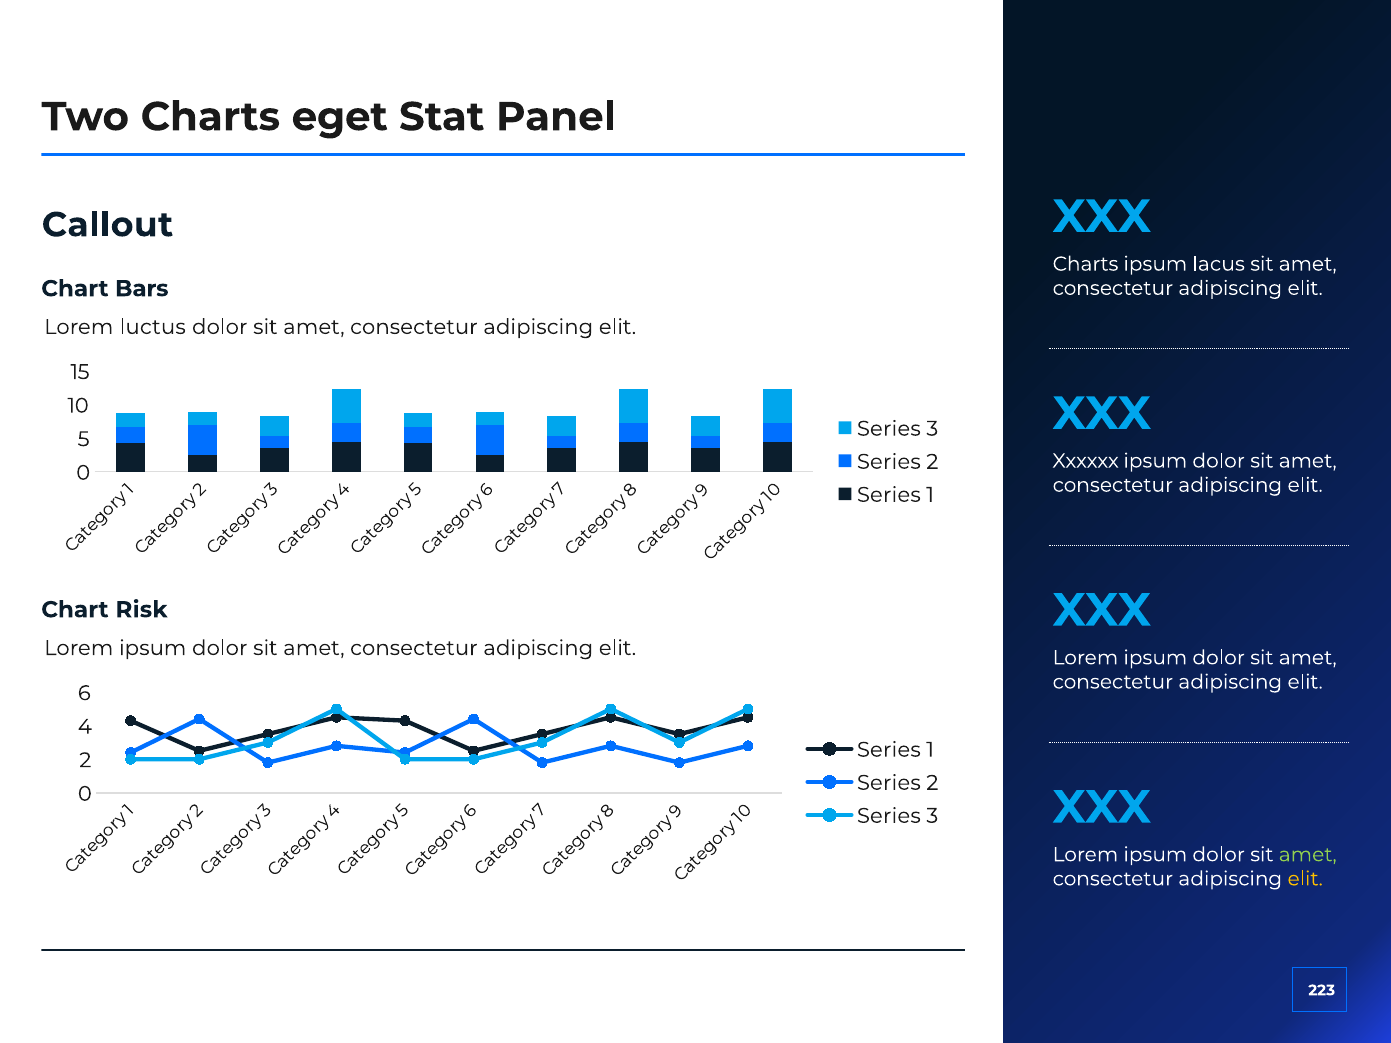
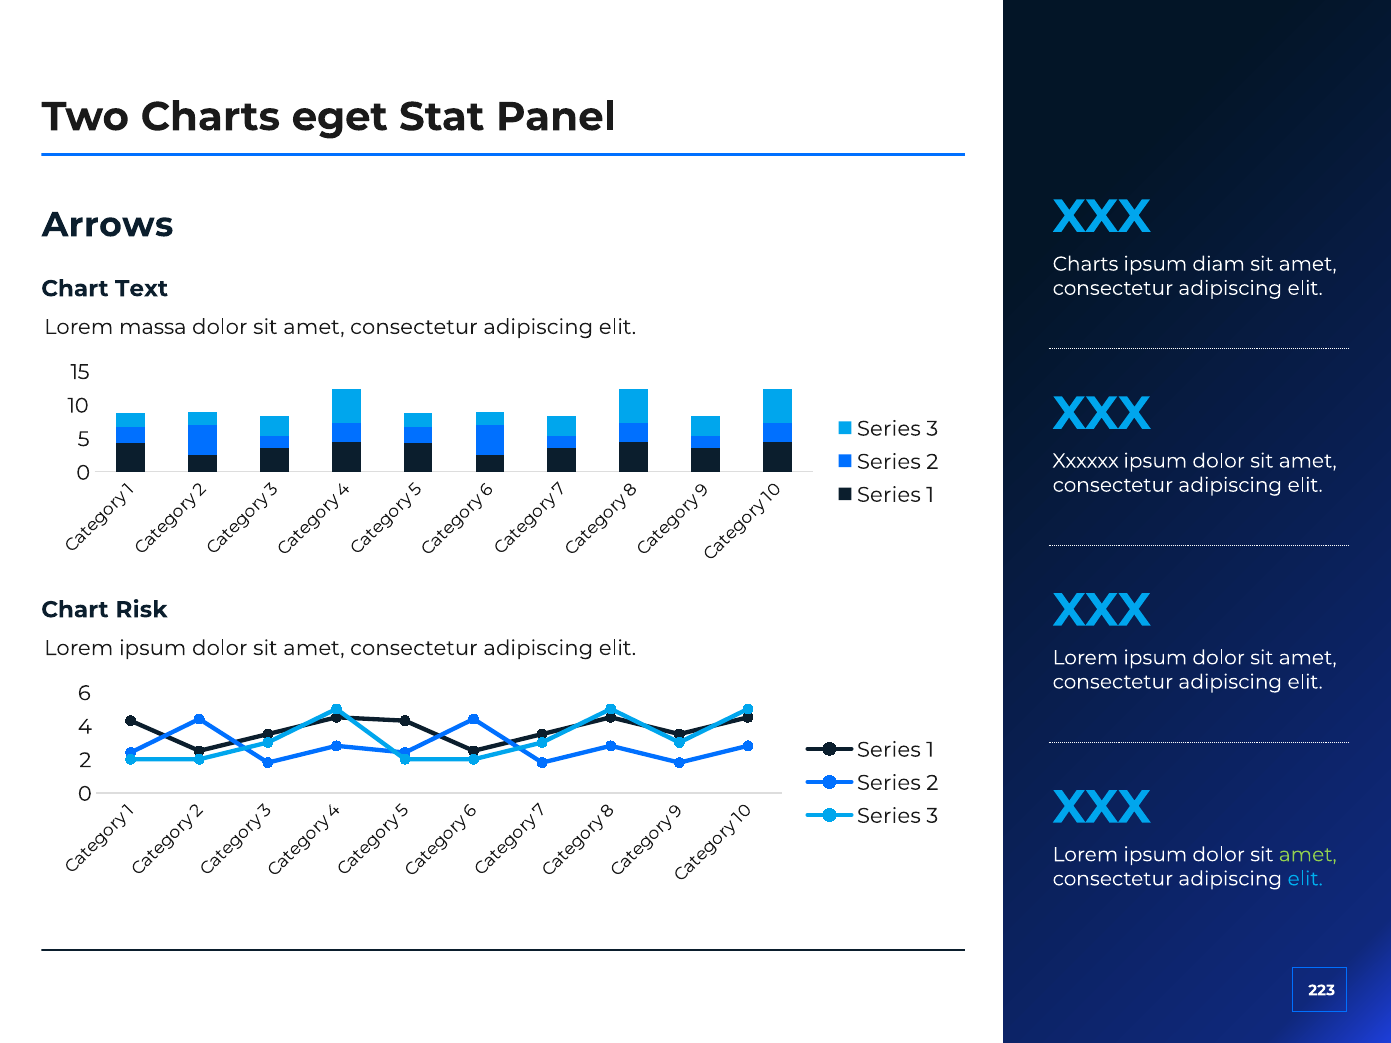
Callout: Callout -> Arrows
lacus: lacus -> diam
Bars: Bars -> Text
luctus: luctus -> massa
elit at (1305, 879) colour: yellow -> light blue
